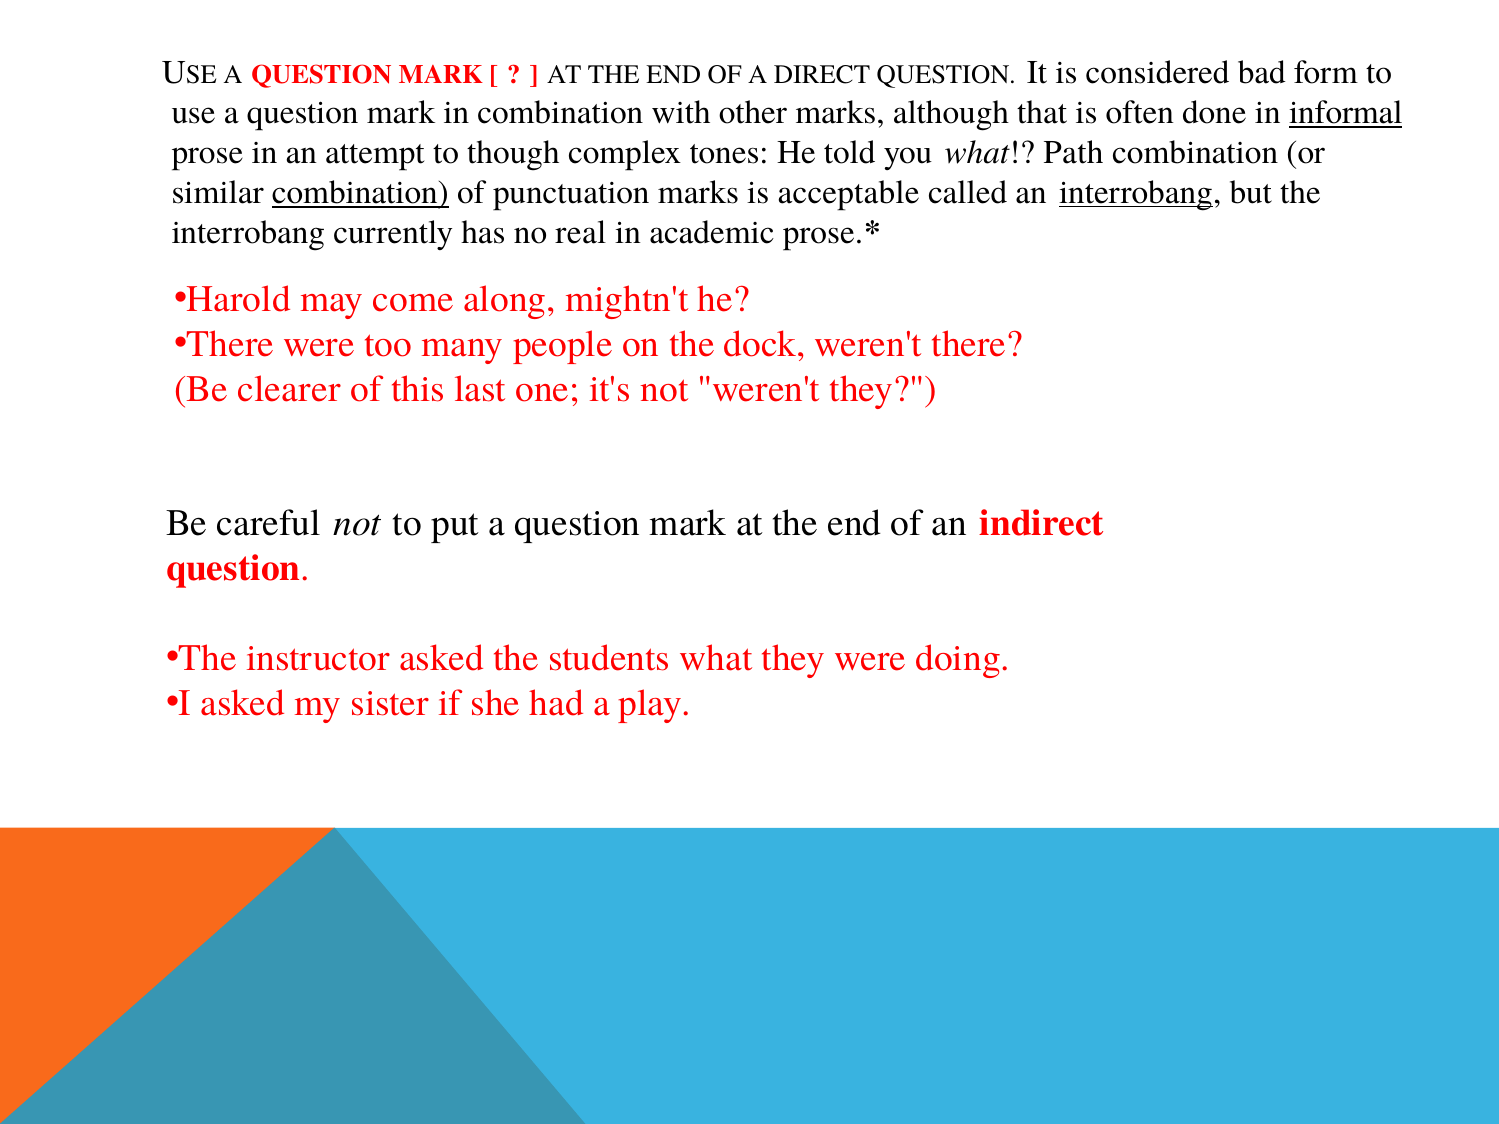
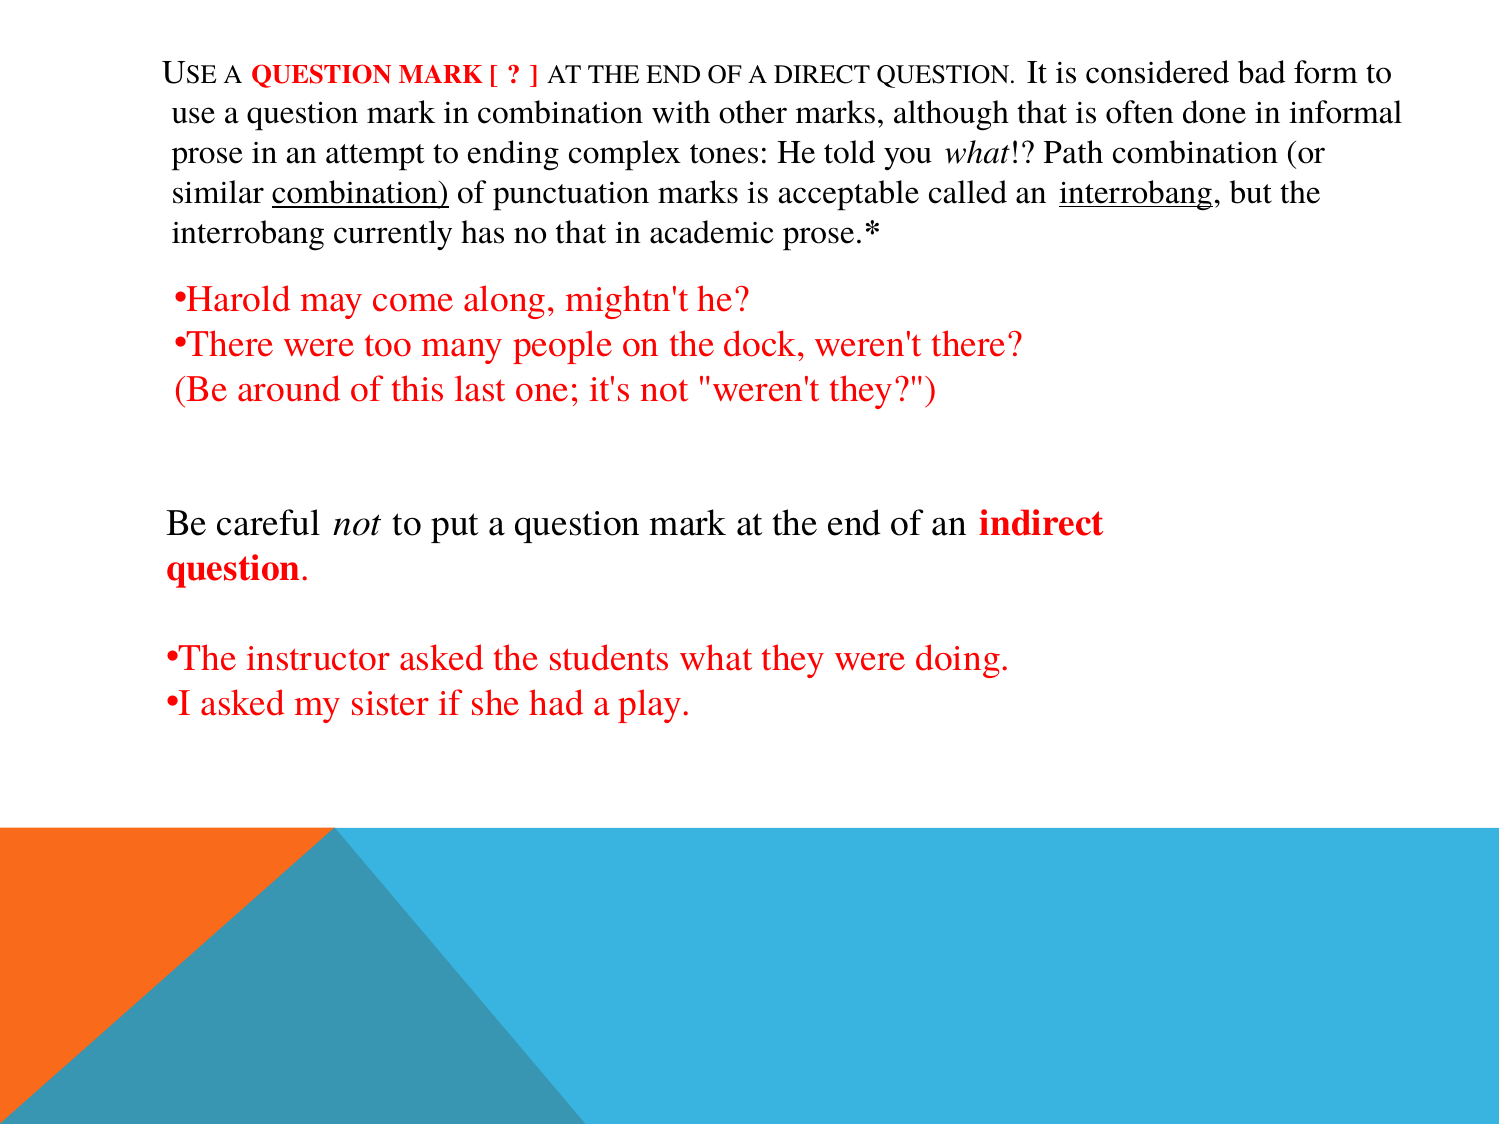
informal underline: present -> none
though: though -> ending
no real: real -> that
clearer: clearer -> around
